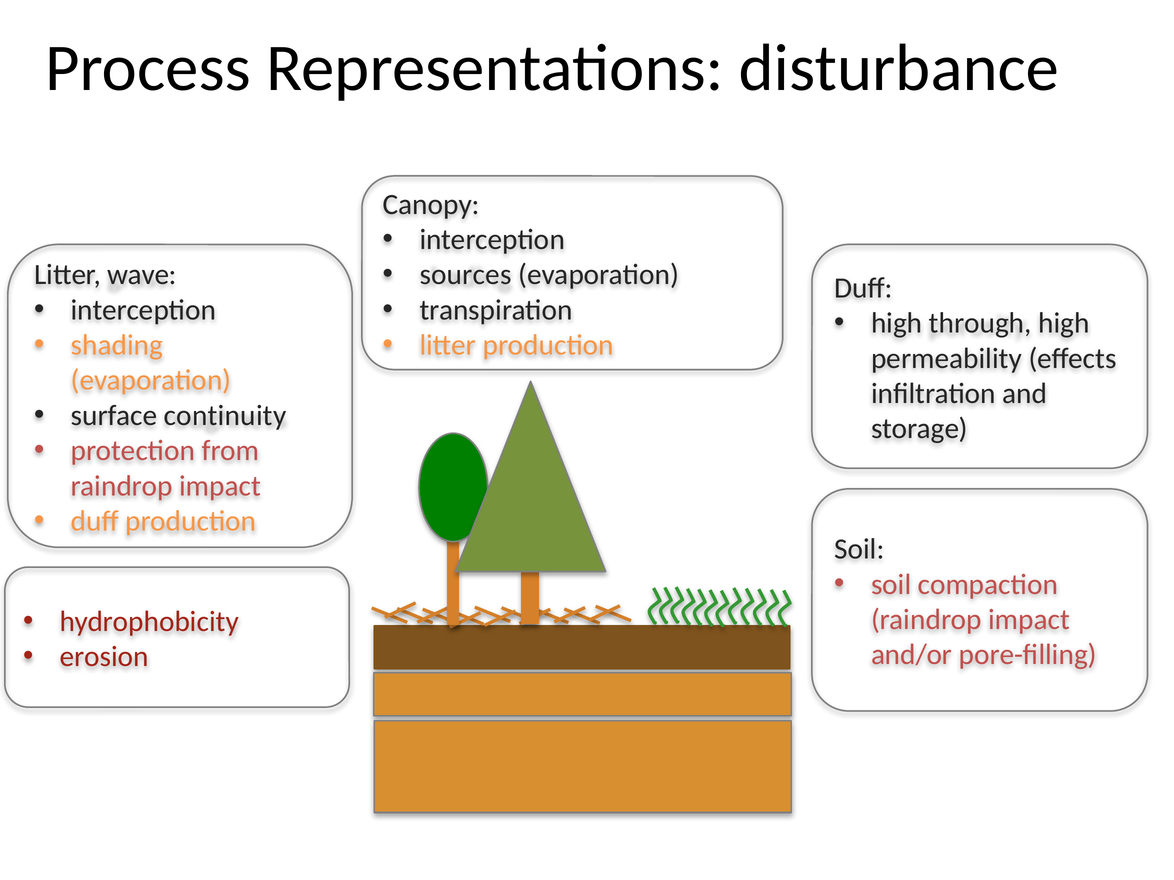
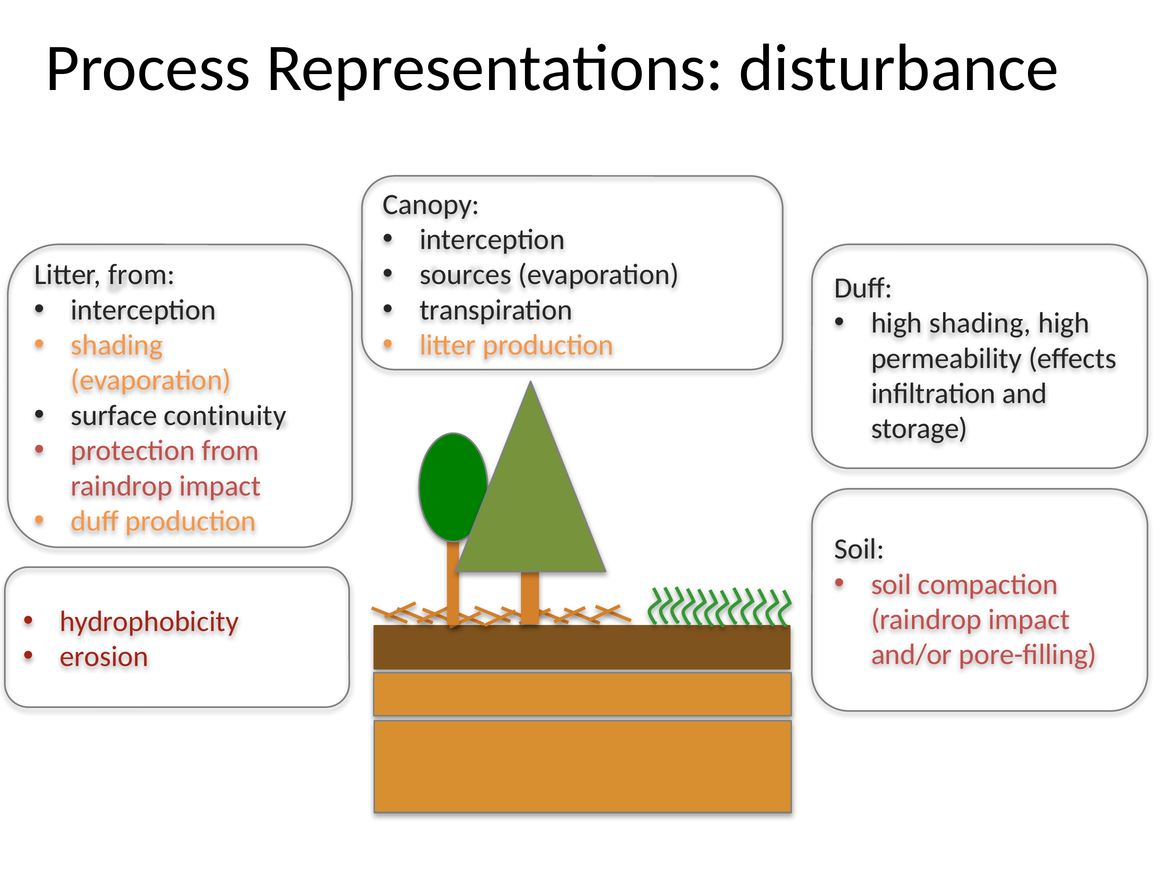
Litter wave: wave -> from
high through: through -> shading
